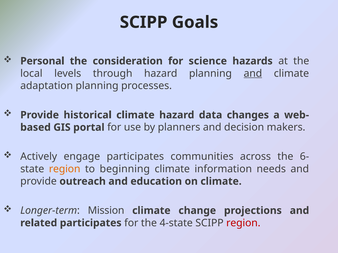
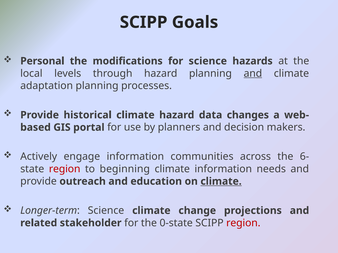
consideration: consideration -> modifications
engage participates: participates -> information
region at (65, 169) colour: orange -> red
climate at (221, 182) underline: none -> present
Longer-term Mission: Mission -> Science
related participates: participates -> stakeholder
4-state: 4-state -> 0-state
